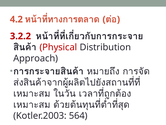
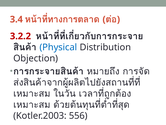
4.2: 4.2 -> 3.4
Physical colour: red -> blue
Approach: Approach -> Objection
564: 564 -> 556
